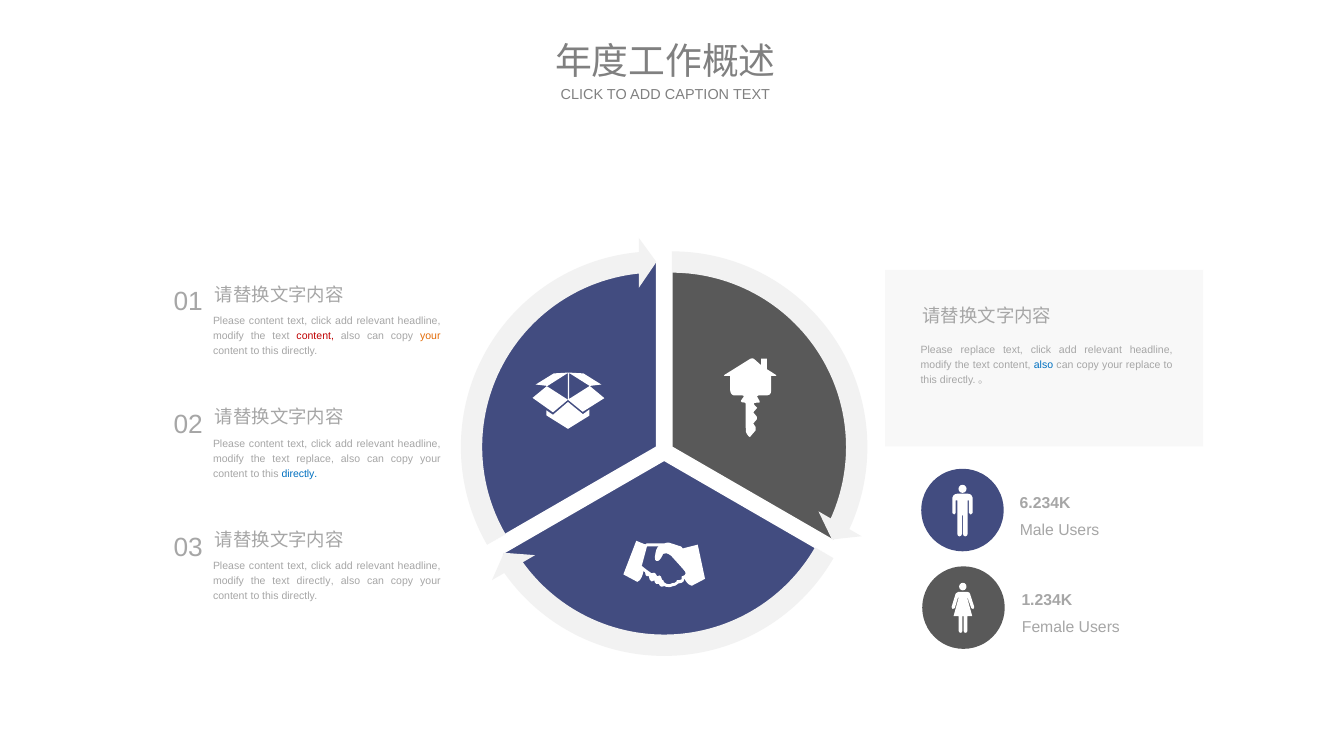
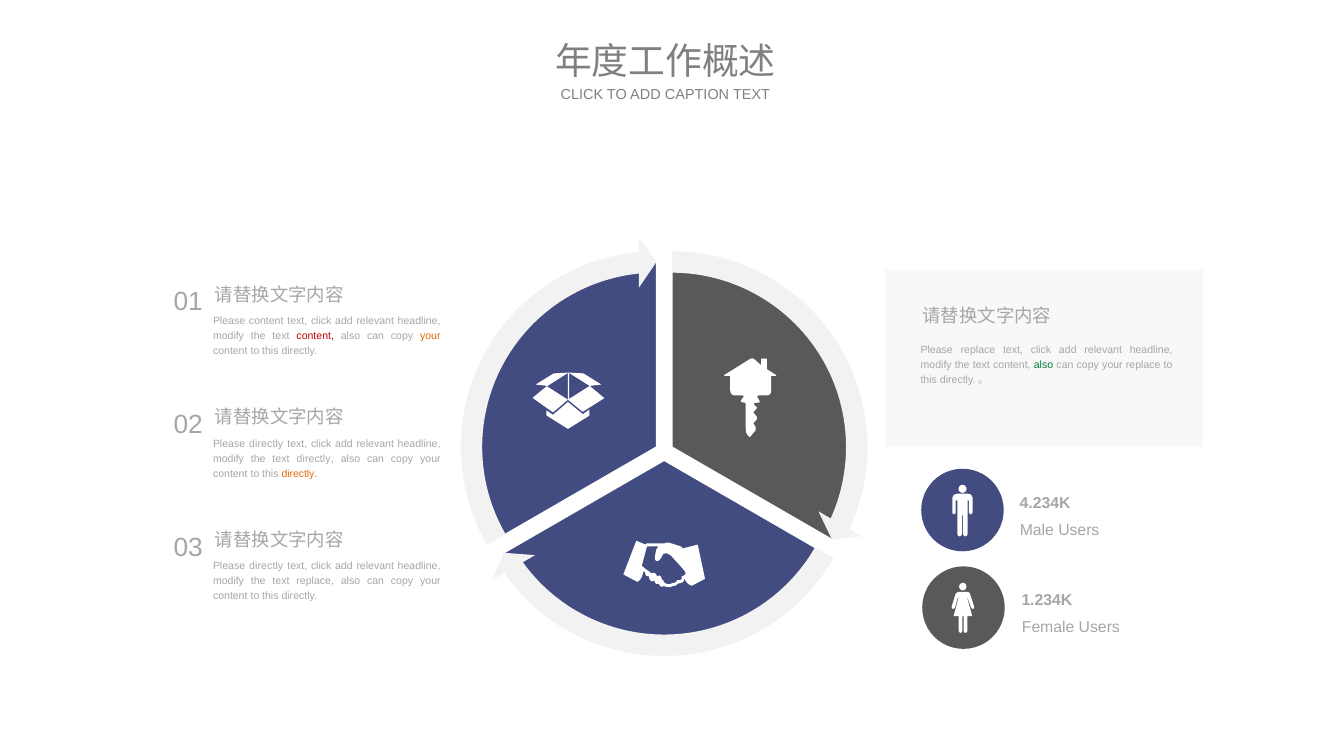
also at (1044, 365) colour: blue -> green
content at (266, 443): content -> directly
text replace: replace -> directly
directly at (299, 474) colour: blue -> orange
6.234K: 6.234K -> 4.234K
content at (266, 566): content -> directly
text directly: directly -> replace
